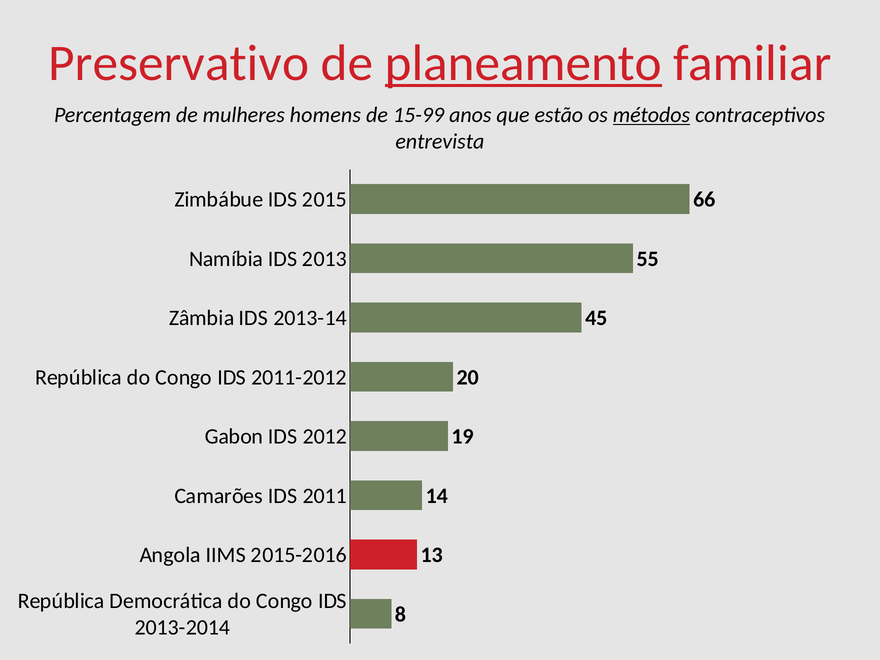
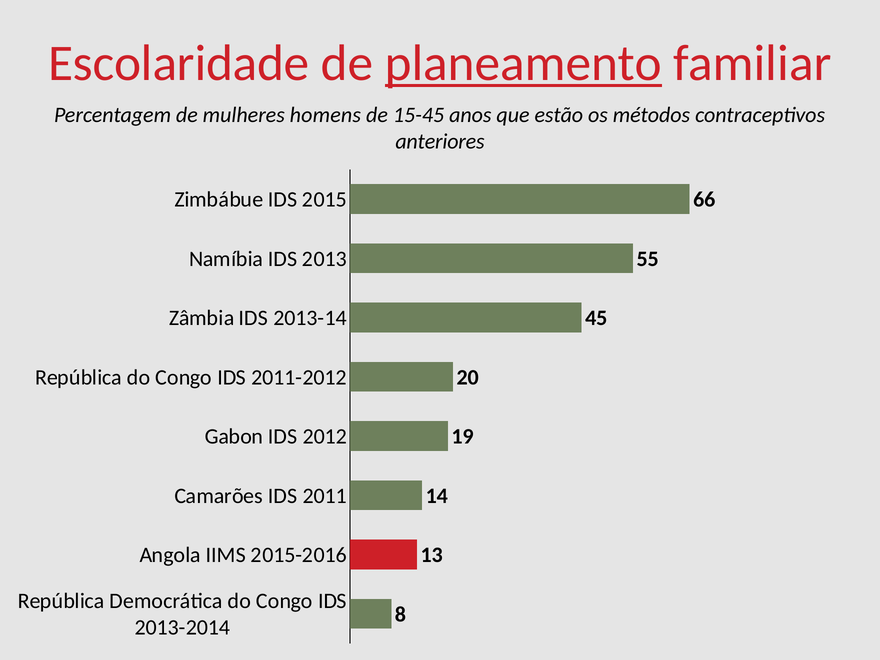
Preservativo: Preservativo -> Escolaridade
15-99: 15-99 -> 15-45
métodos underline: present -> none
entrevista: entrevista -> anteriores
